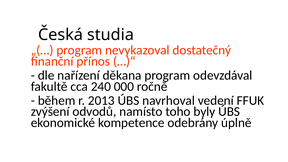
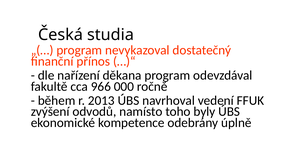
240: 240 -> 966
